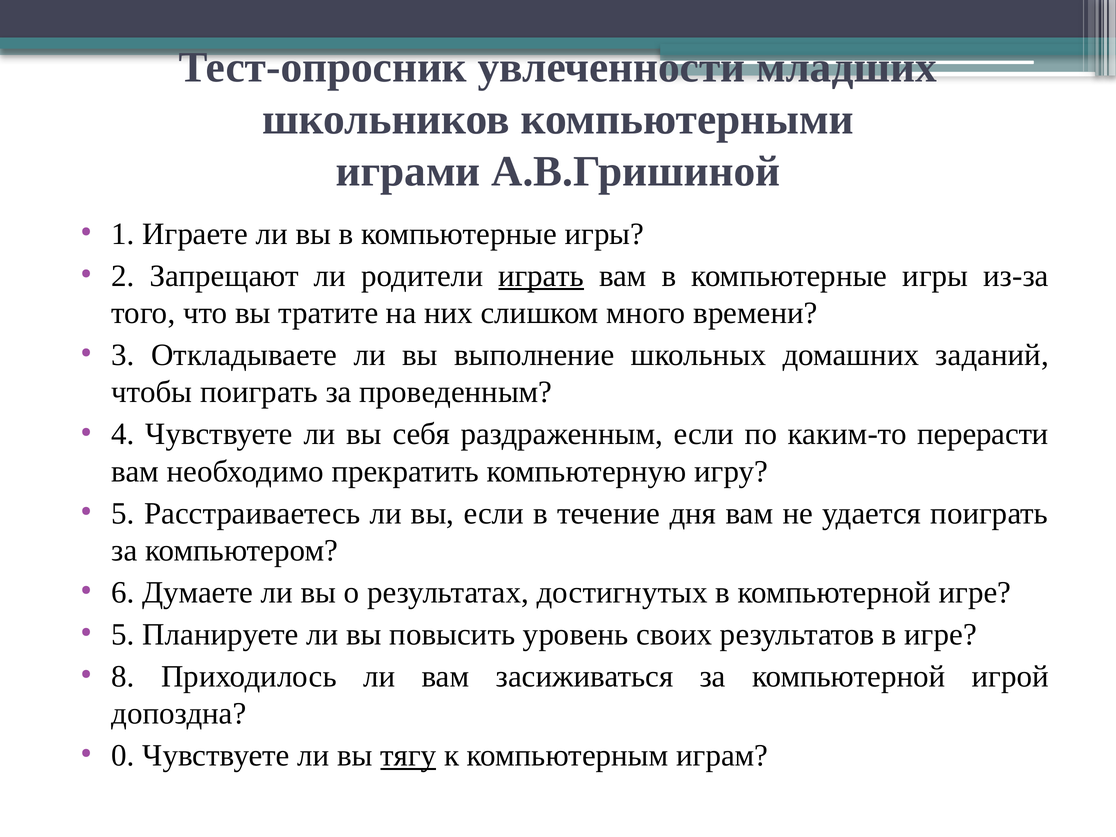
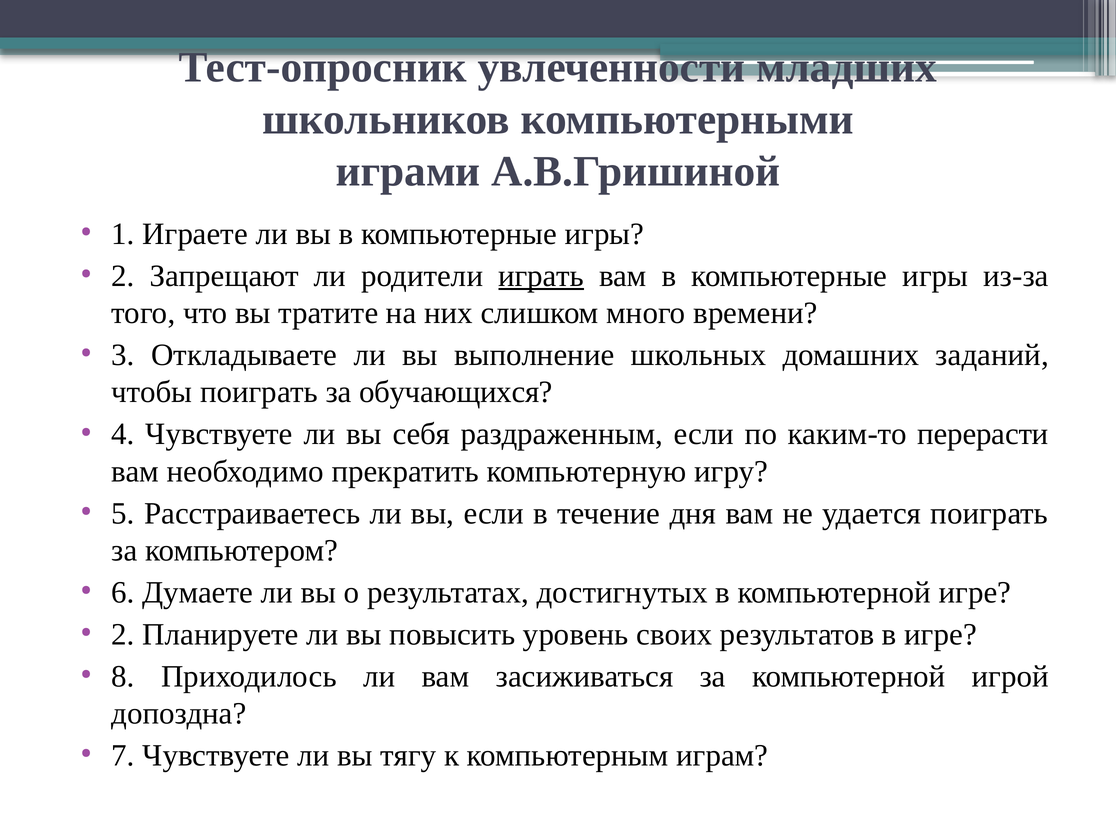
проведенным: проведенным -> обучающихся
5 at (123, 634): 5 -> 2
0: 0 -> 7
тягу underline: present -> none
